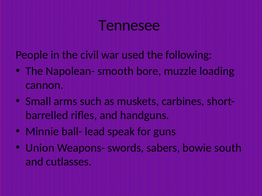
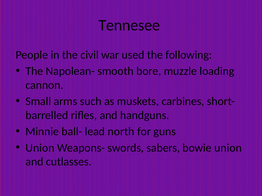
speak: speak -> north
bowie south: south -> union
